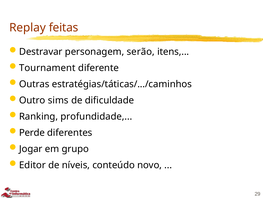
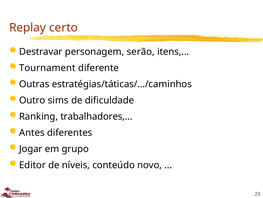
feitas: feitas -> certo
profundidade: profundidade -> trabalhadores
Perde: Perde -> Antes
